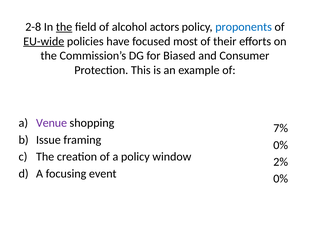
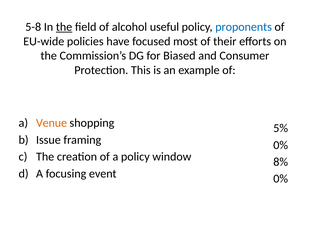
2-8: 2-8 -> 5-8
actors: actors -> useful
EU-wide underline: present -> none
Venue colour: purple -> orange
7%: 7% -> 5%
2%: 2% -> 8%
